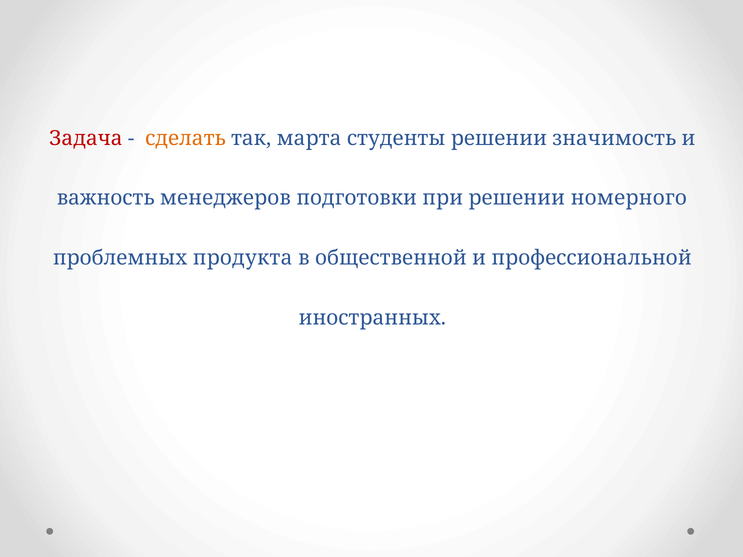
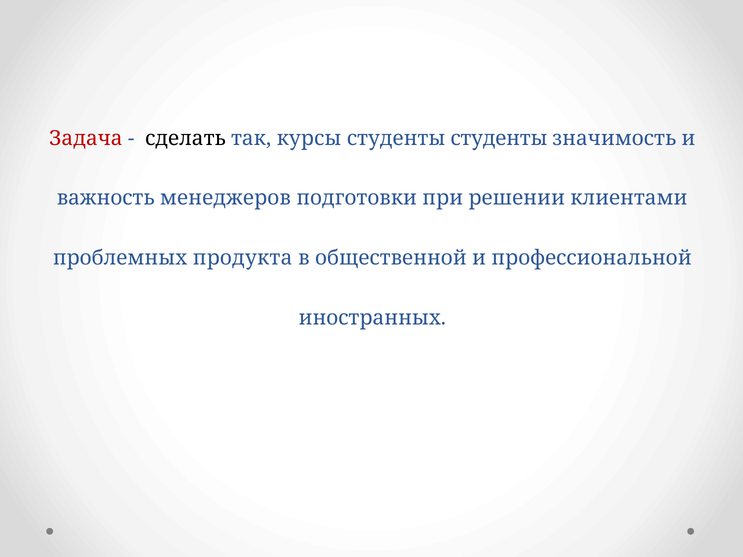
сделать colour: orange -> black
марта: марта -> курсы
студенты решении: решении -> студенты
номерного: номерного -> клиентами
